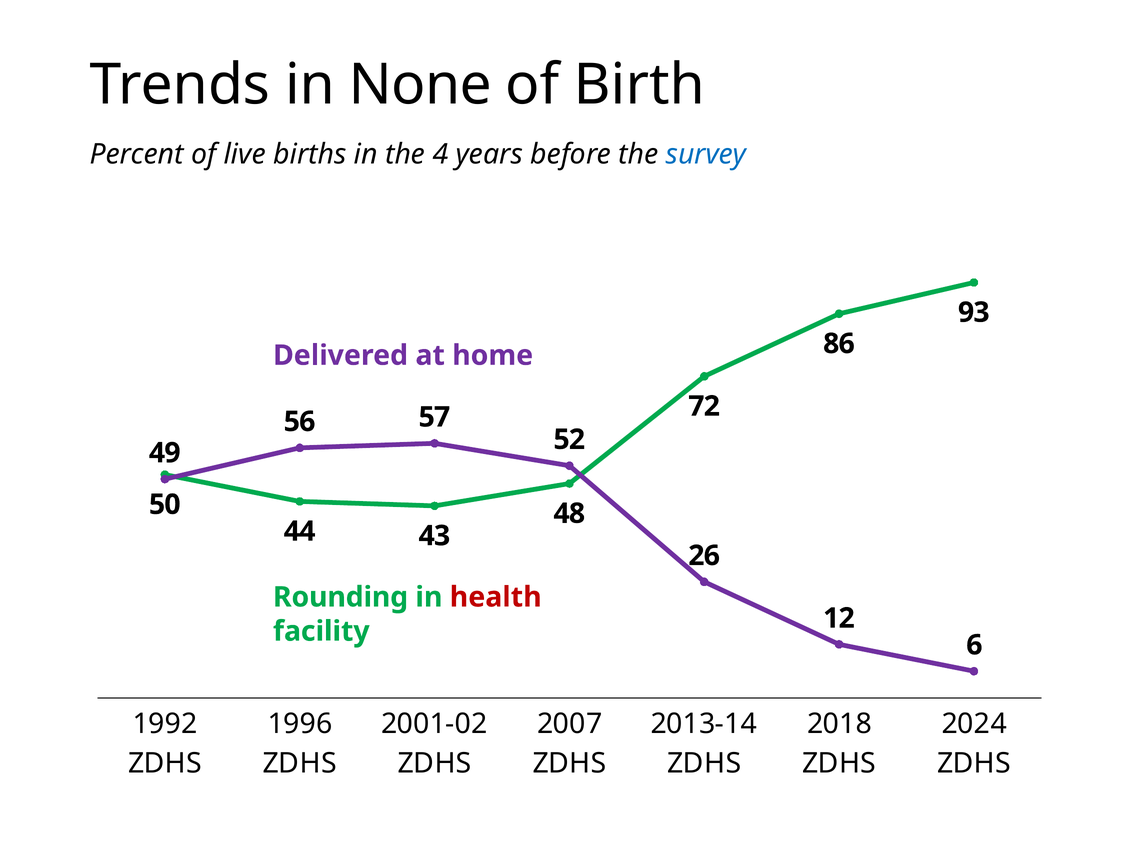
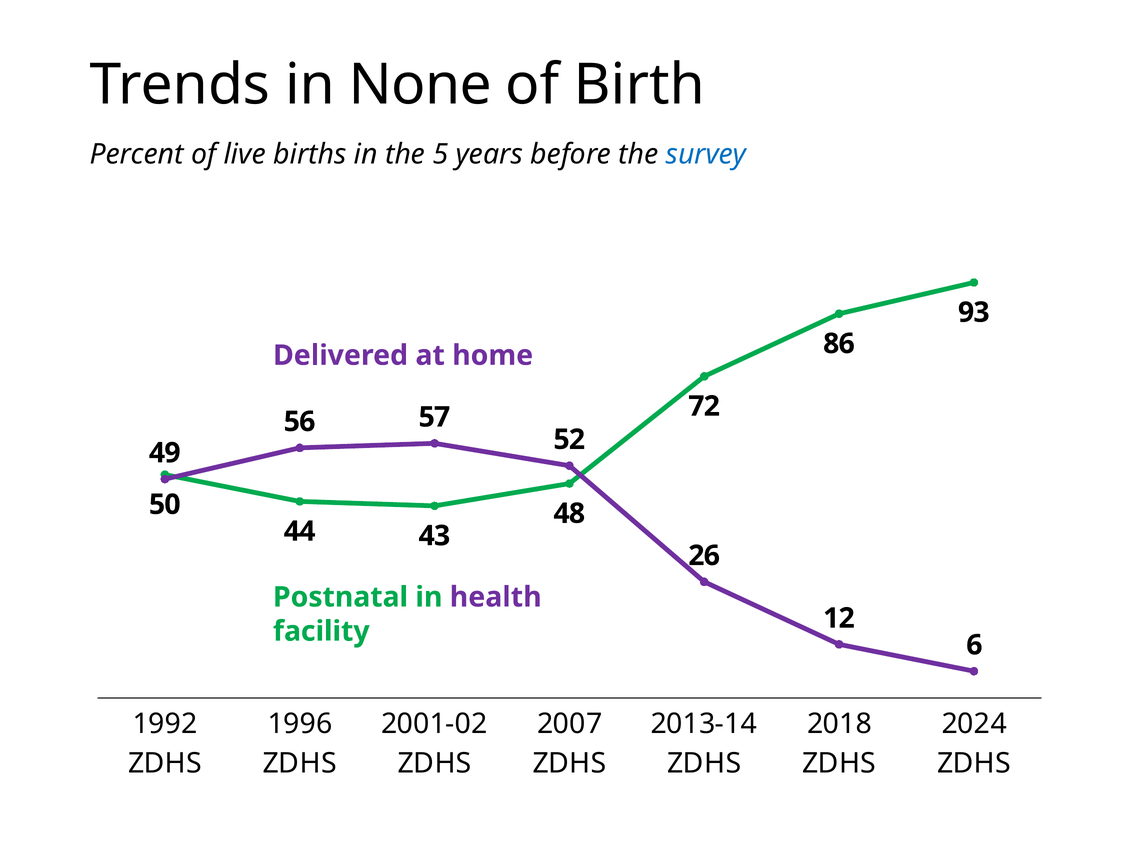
4: 4 -> 5
Rounding: Rounding -> Postnatal
health colour: red -> purple
